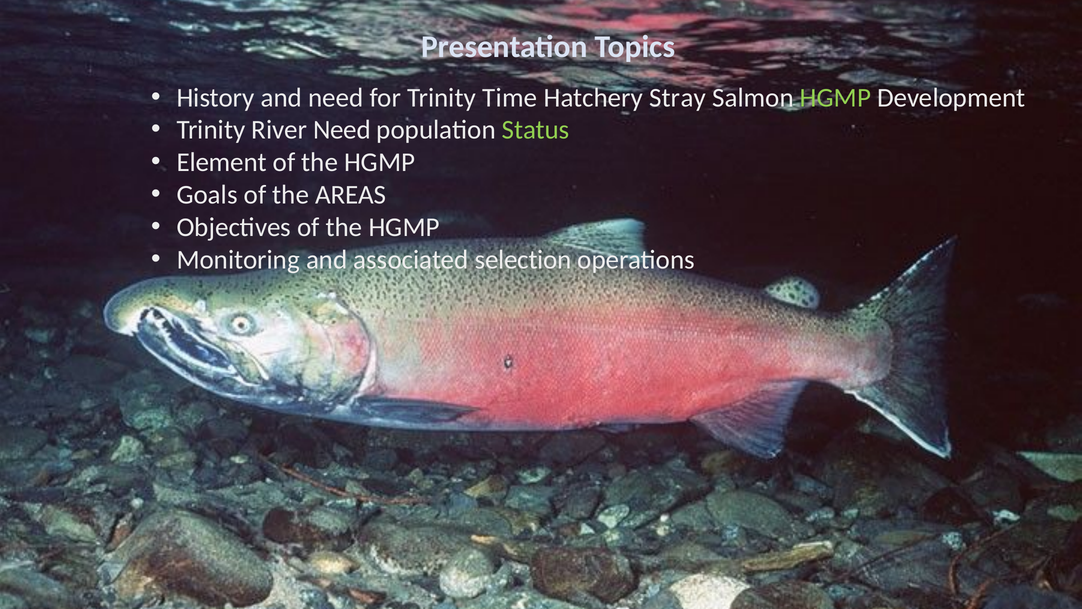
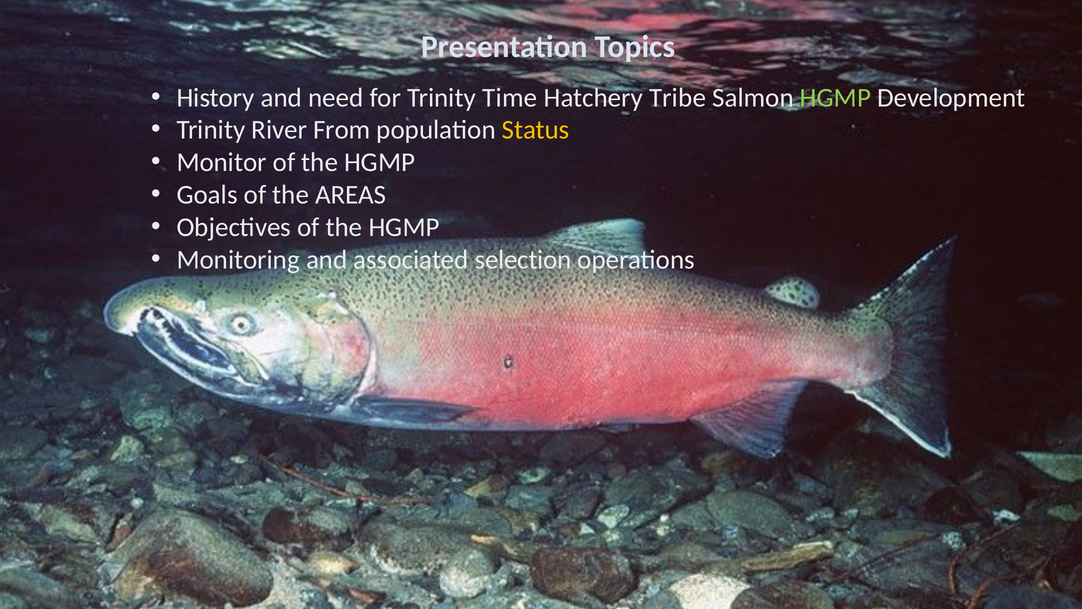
Stray: Stray -> Tribe
River Need: Need -> From
Status colour: light green -> yellow
Element: Element -> Monitor
